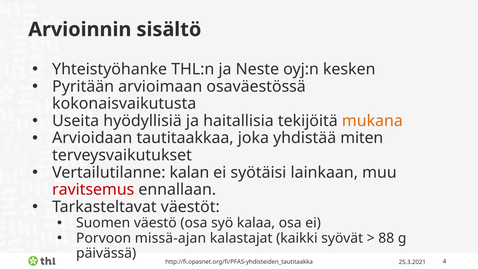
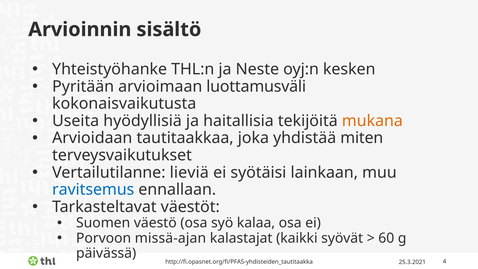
osaväestössä: osaväestössä -> luottamusväli
kalan: kalan -> lieviä
ravitsemus colour: red -> blue
88: 88 -> 60
